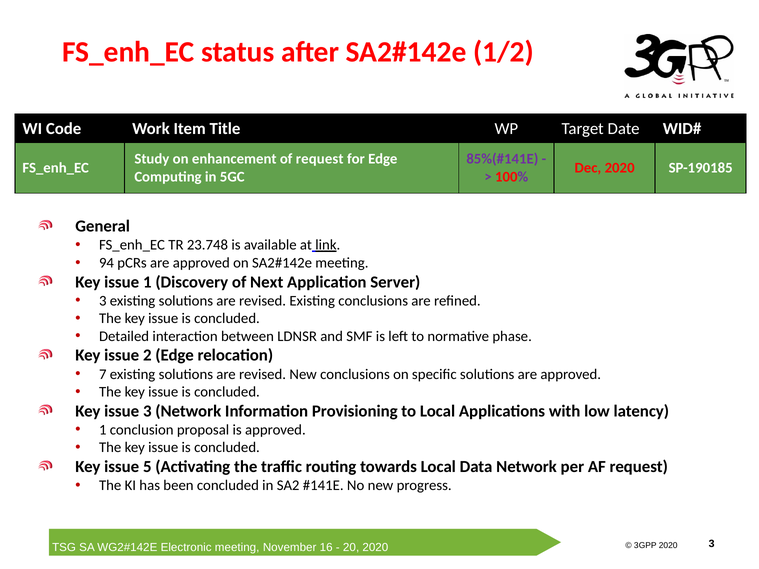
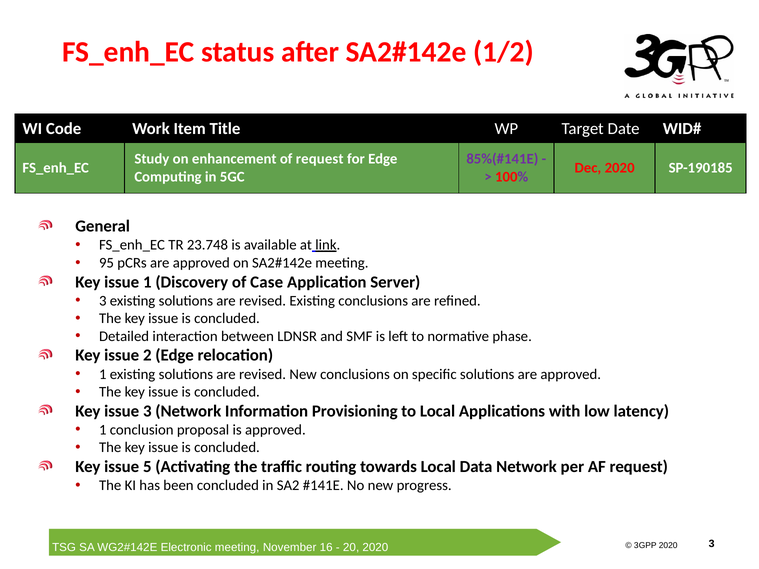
94: 94 -> 95
Next: Next -> Case
7 at (103, 374): 7 -> 1
